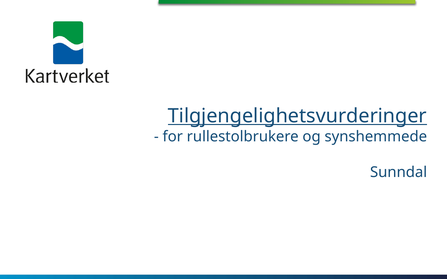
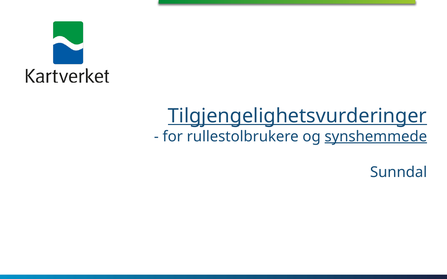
synshemmede underline: none -> present
